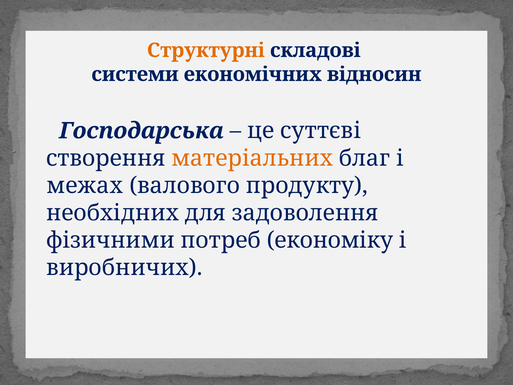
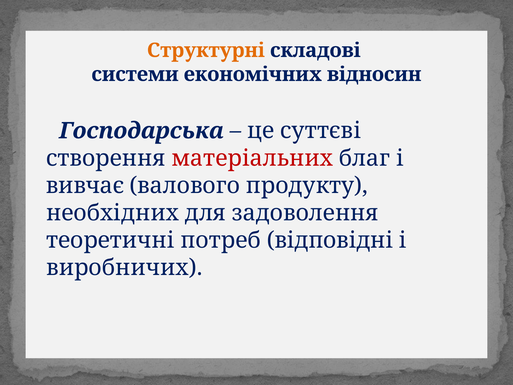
матеріальних colour: orange -> red
межах: межах -> вивчає
фізичними: фізичними -> теоретичні
економіку: економіку -> відповідні
